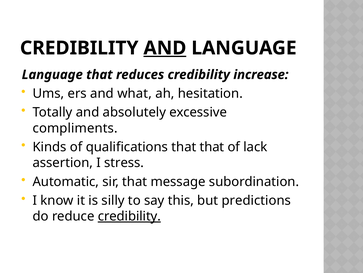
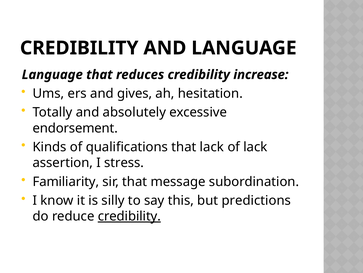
AND at (165, 48) underline: present -> none
what: what -> gives
compliments: compliments -> endorsement
that that: that -> lack
Automatic: Automatic -> Familiarity
